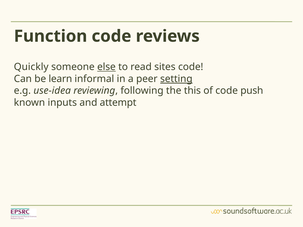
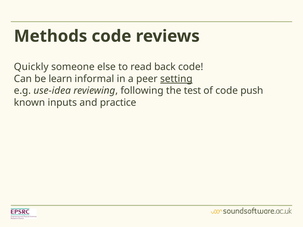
Function: Function -> Methods
else underline: present -> none
sites: sites -> back
this: this -> test
attempt: attempt -> practice
